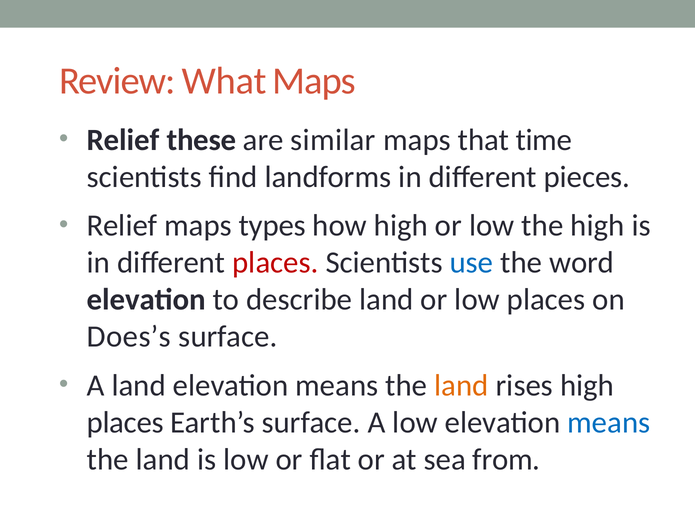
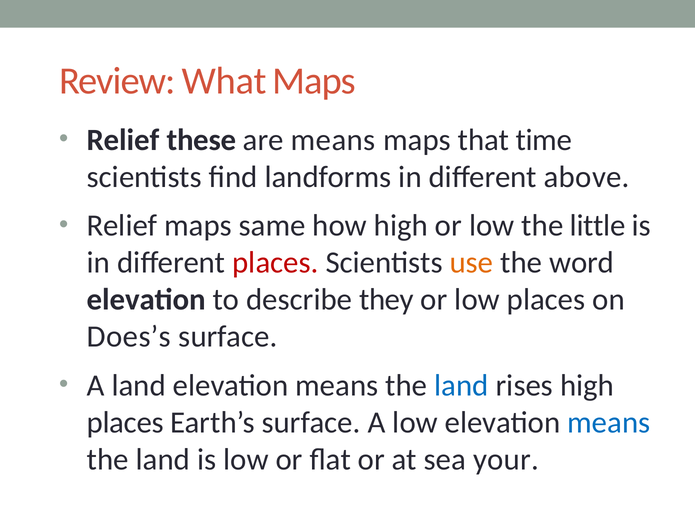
are similar: similar -> means
pieces: pieces -> above
types: types -> same
the high: high -> little
use colour: blue -> orange
describe land: land -> they
land at (461, 386) colour: orange -> blue
from: from -> your
